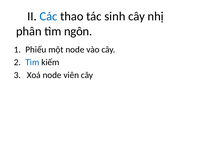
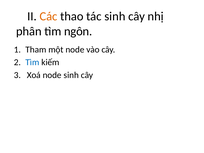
Các colour: blue -> orange
Phiếu: Phiếu -> Tham
node viên: viên -> sinh
